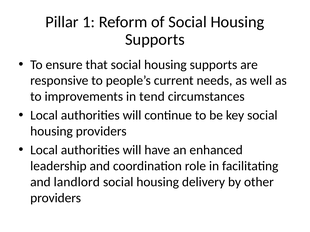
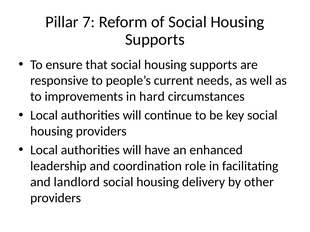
1: 1 -> 7
tend: tend -> hard
